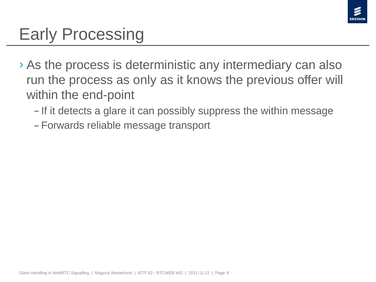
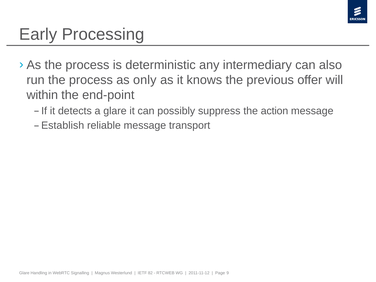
the within: within -> action
Forwards: Forwards -> Establish
